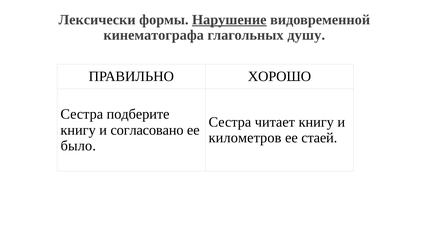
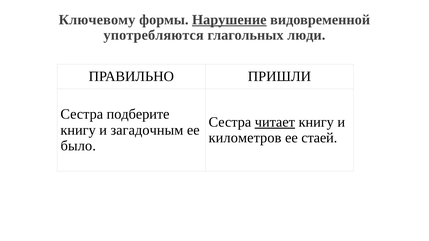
Лексически: Лексически -> Ключевому
кинематографа: кинематографа -> употребляются
душу: душу -> люди
ХОРОШО: ХОРОШО -> ПРИШЛИ
читает underline: none -> present
согласовано: согласовано -> загадочным
